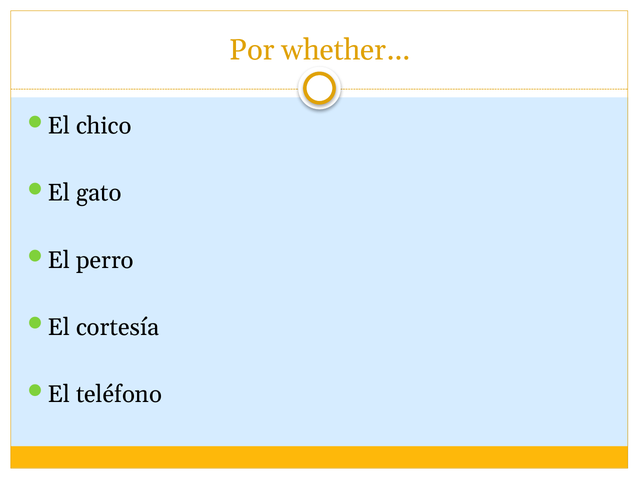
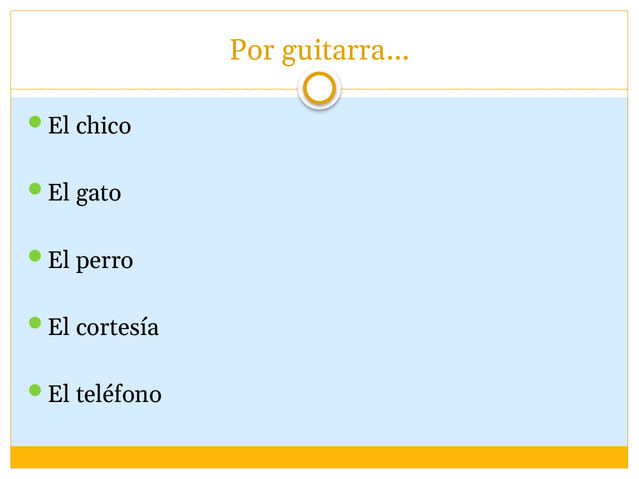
whether…: whether… -> guitarra…
